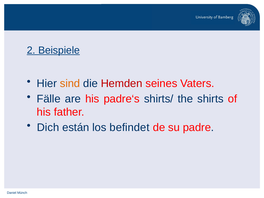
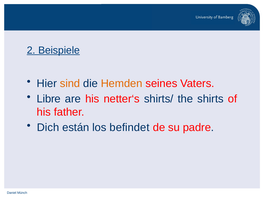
Hemden colour: red -> orange
Fälle: Fälle -> Libre
padre‘s: padre‘s -> netter‘s
